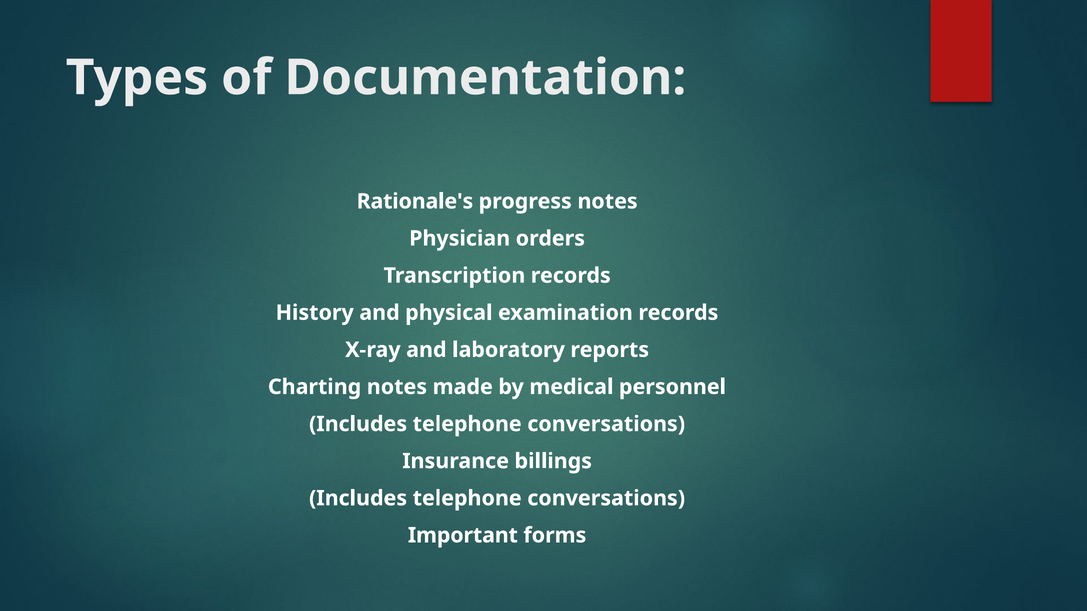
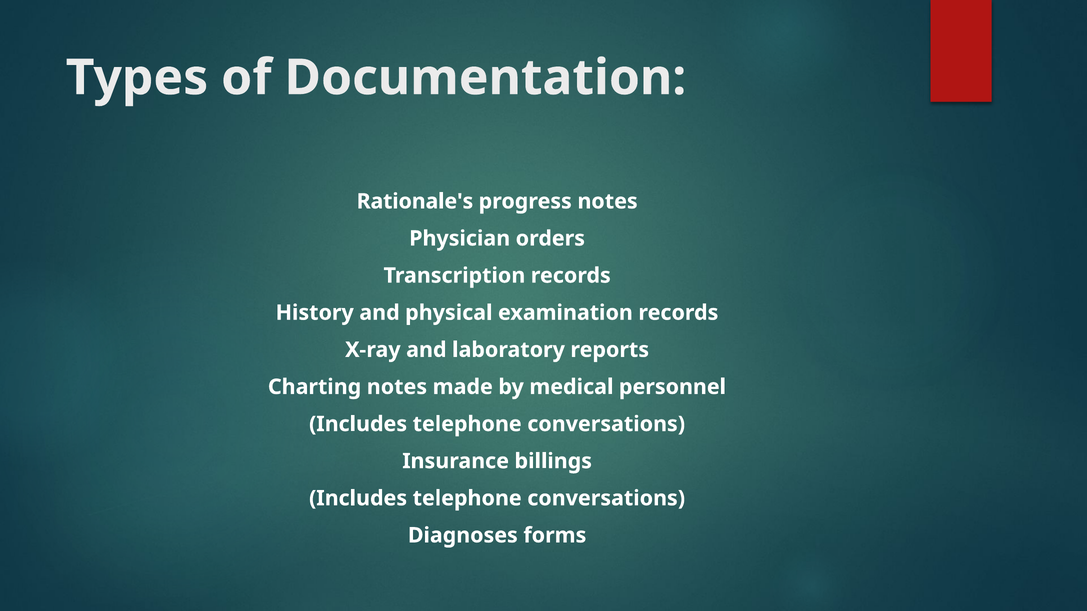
Important: Important -> Diagnoses
